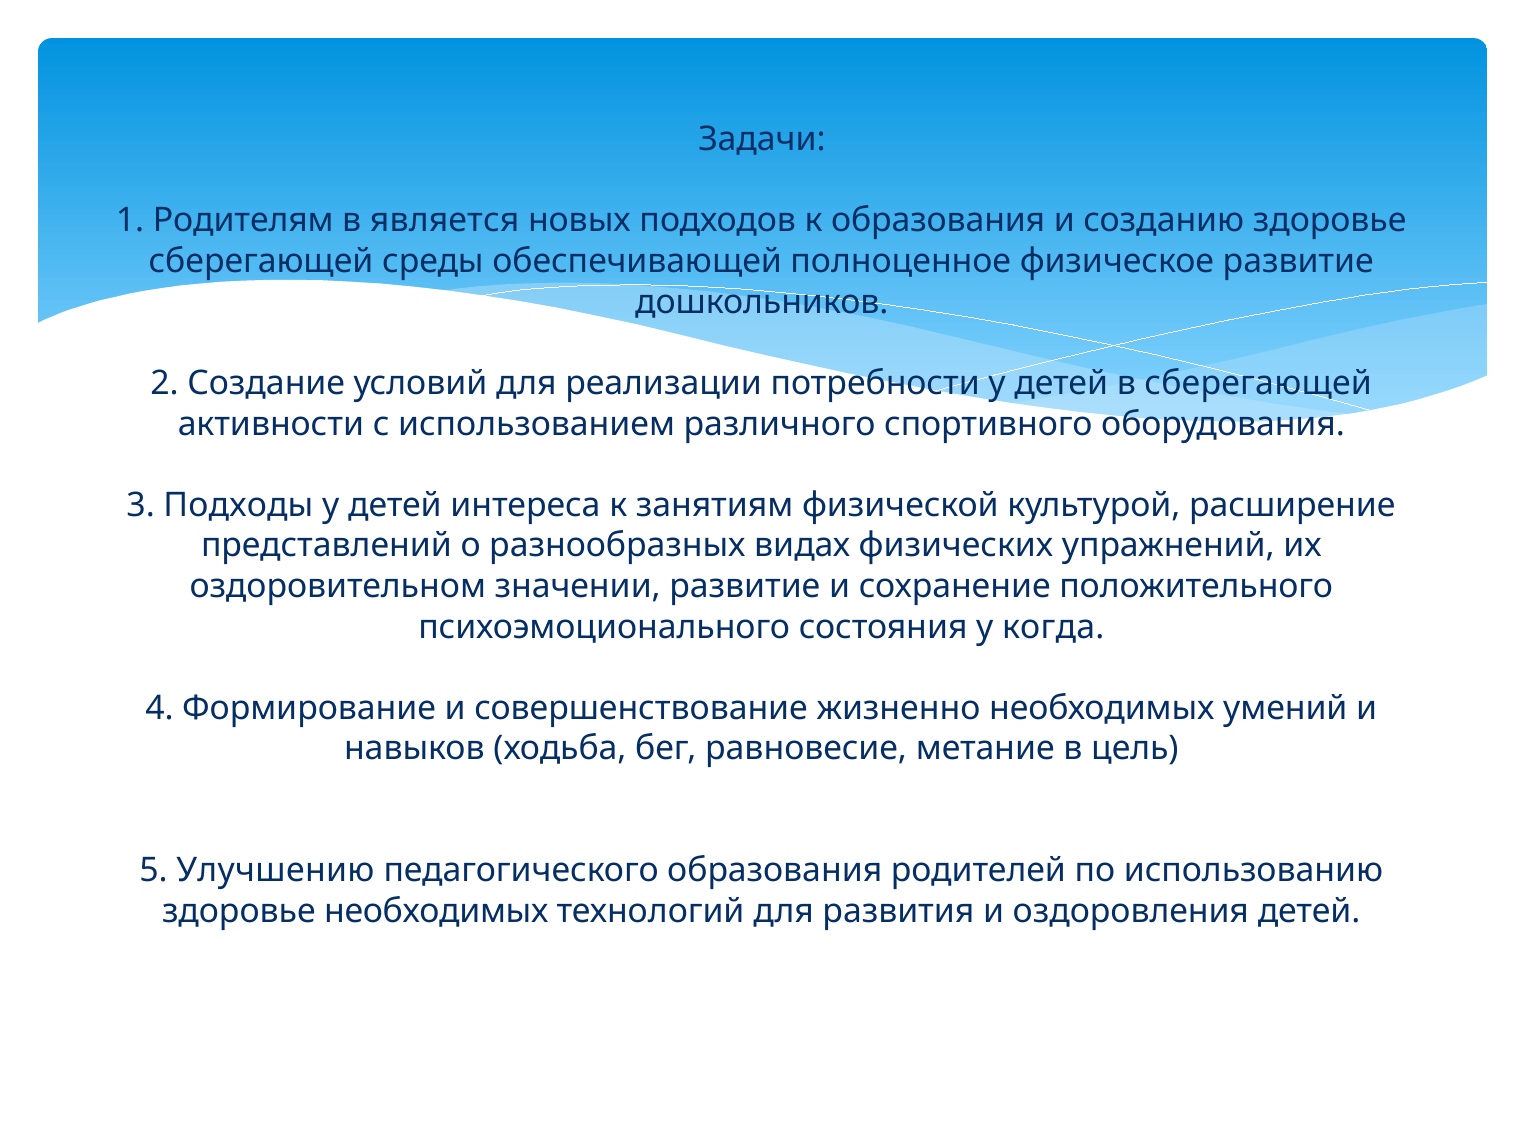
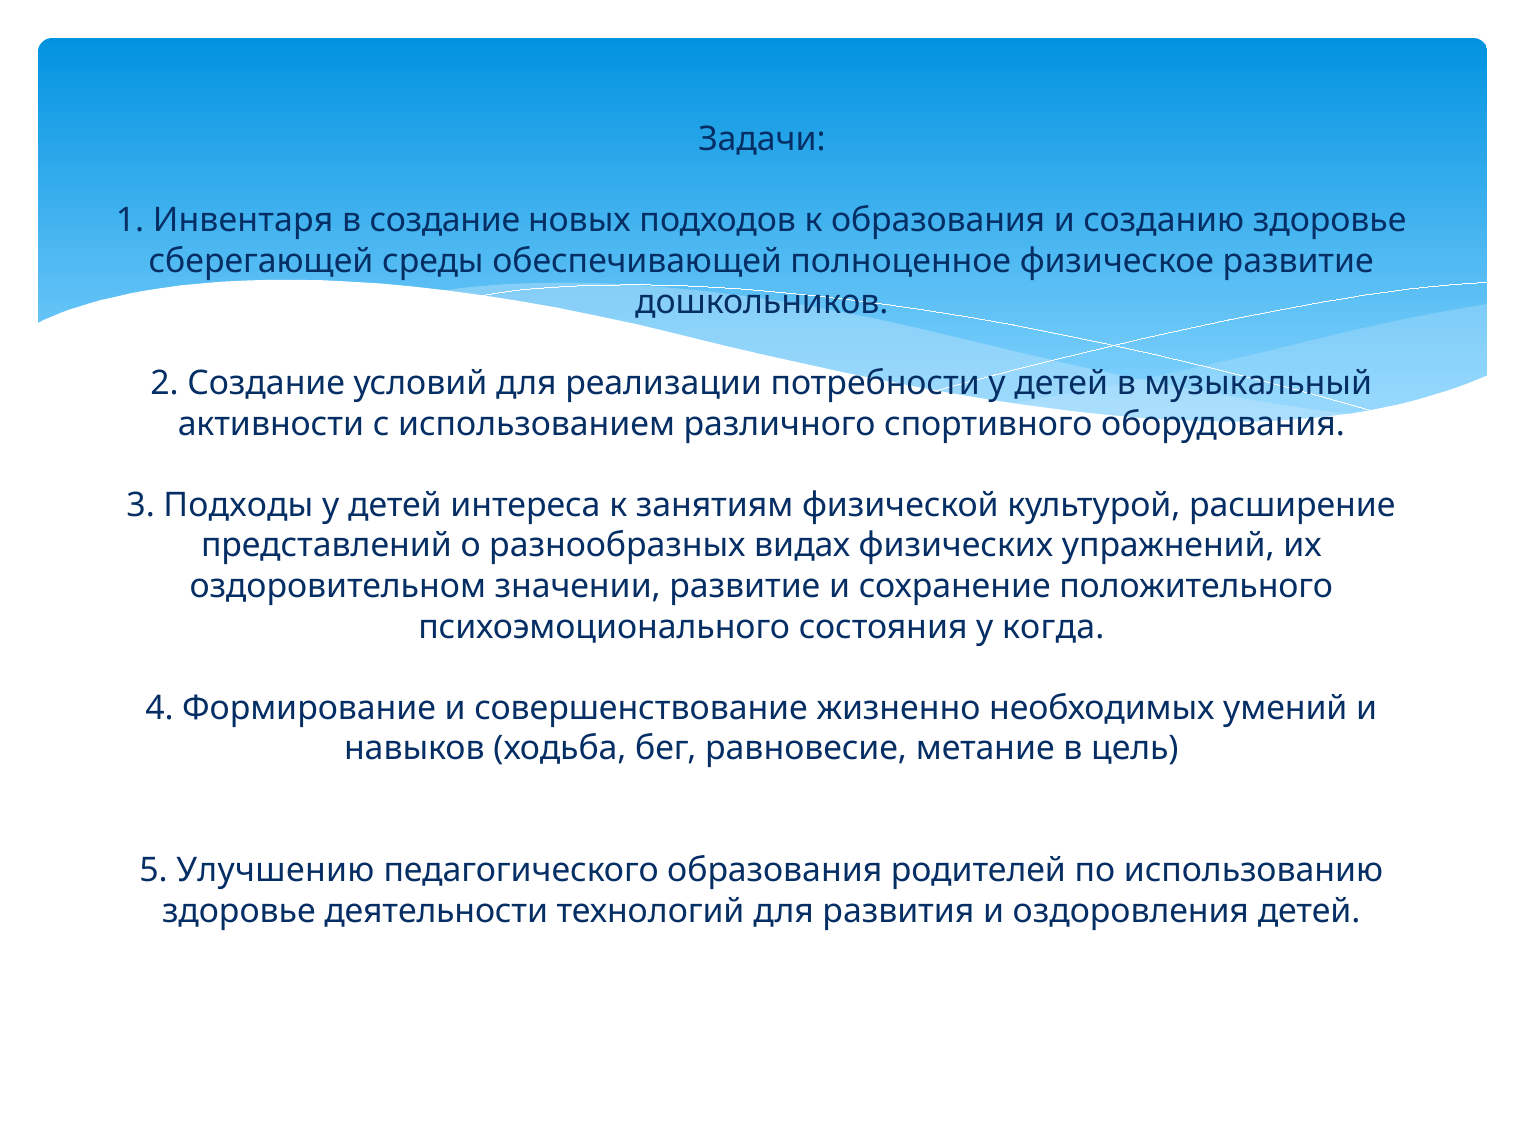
Родителям: Родителям -> Инвентаря
в является: является -> создание
в сберегающей: сберегающей -> музыкальный
здоровье необходимых: необходимых -> деятельности
